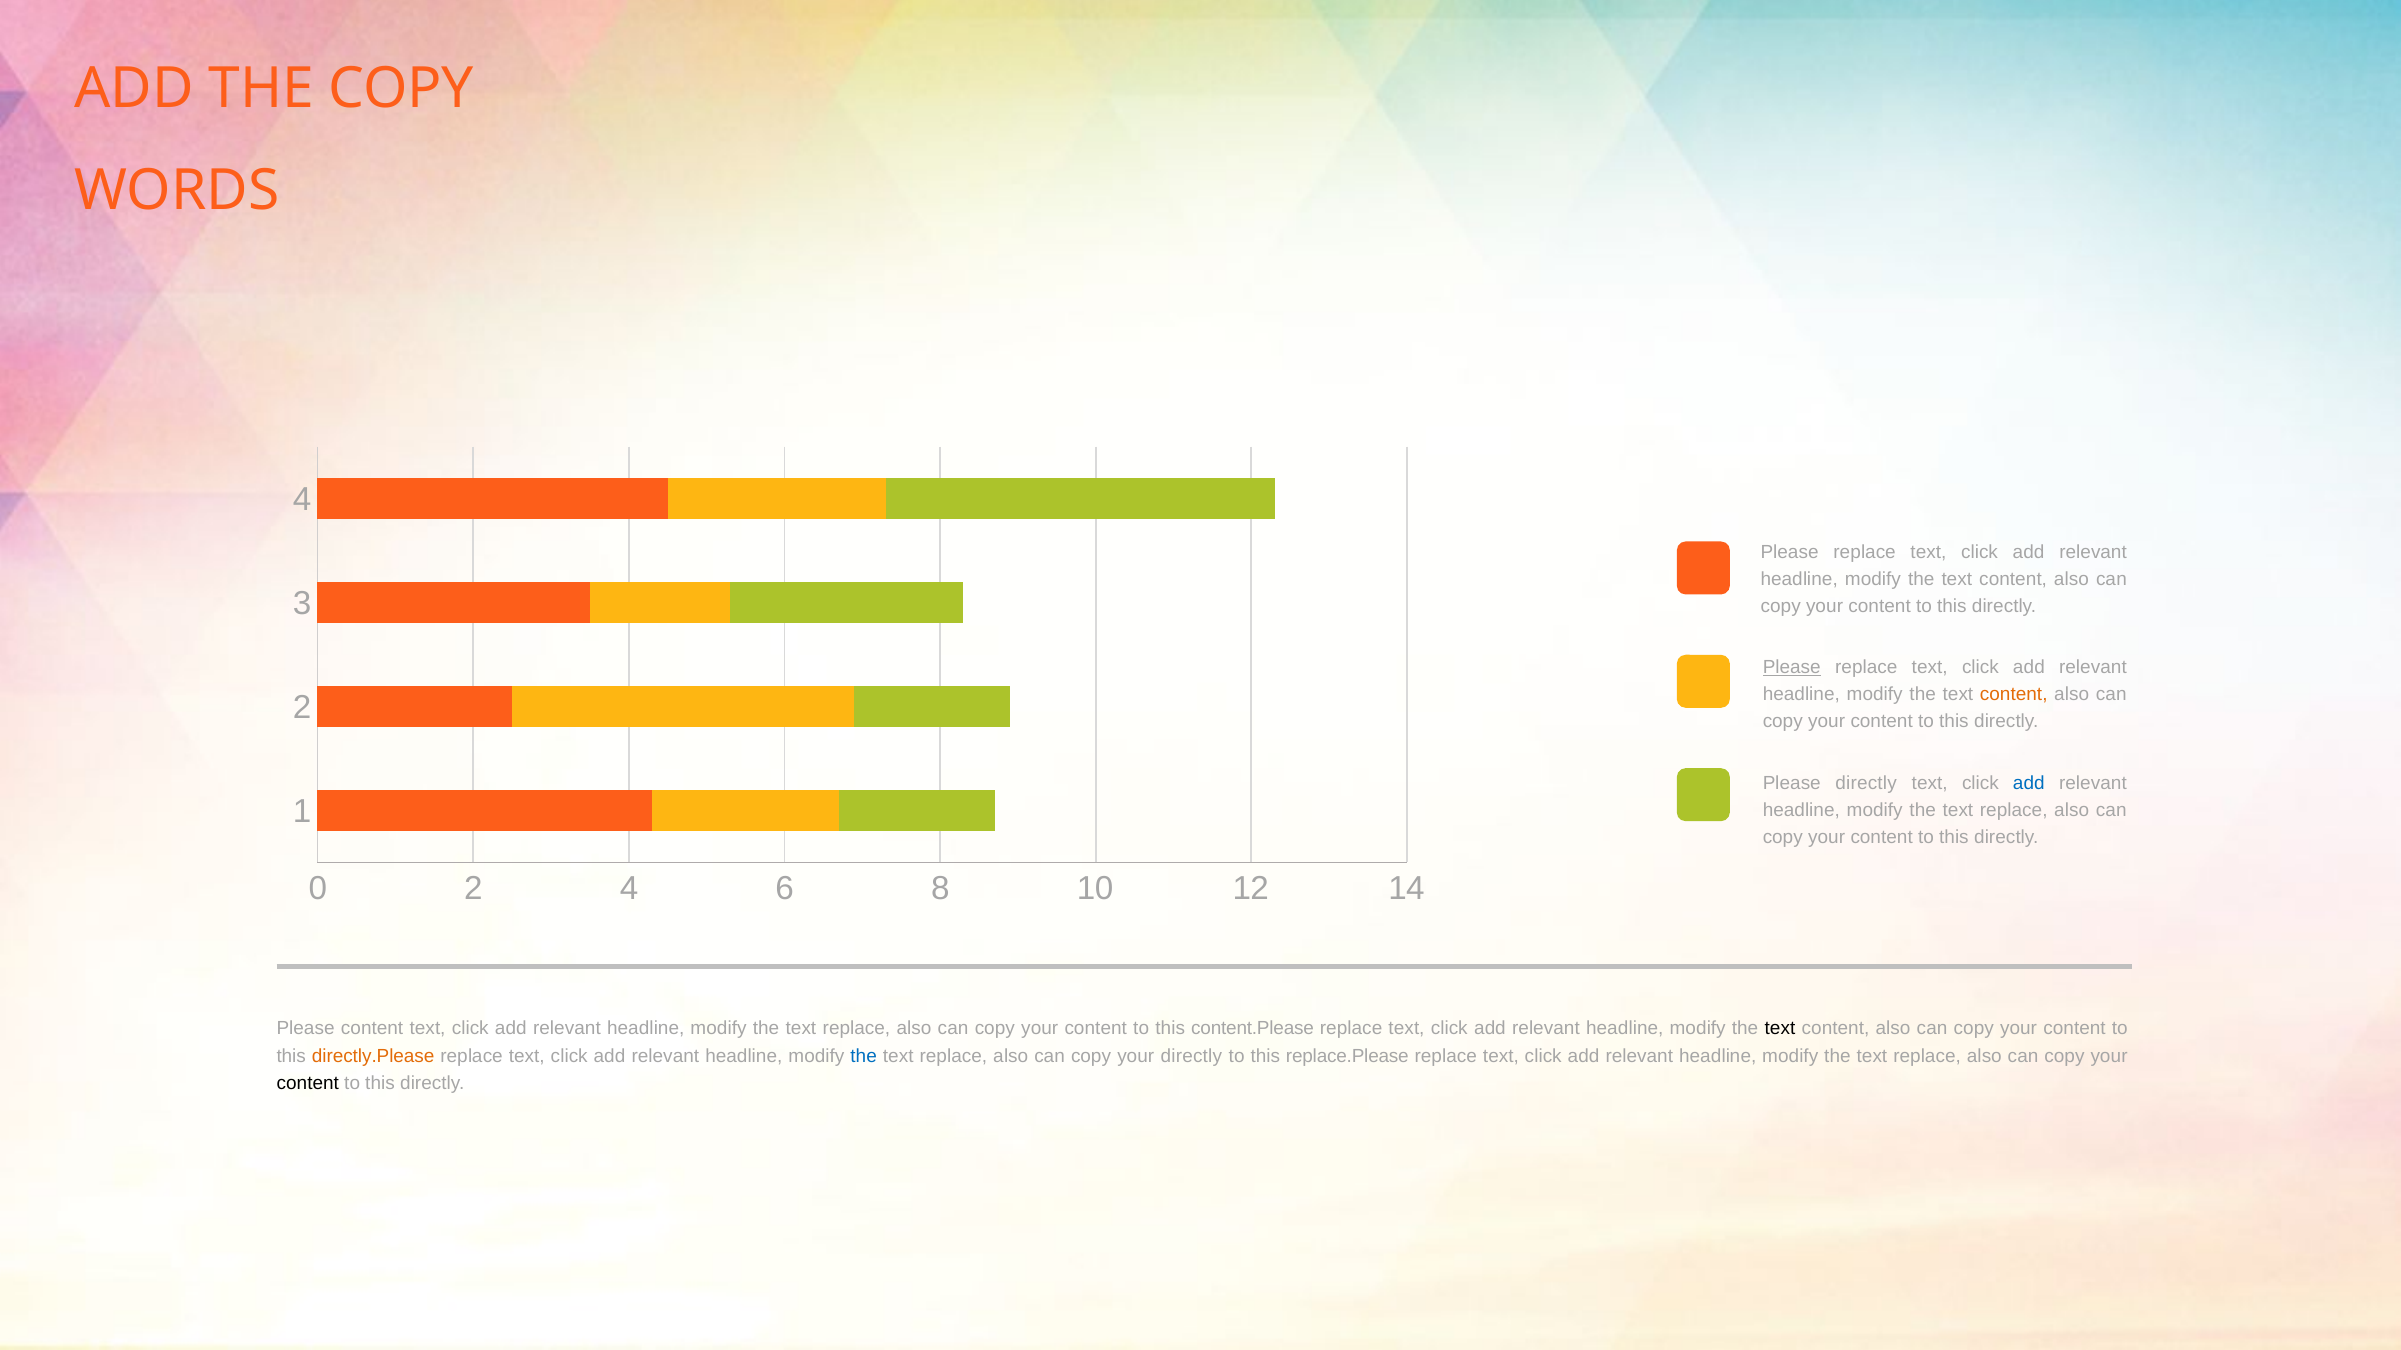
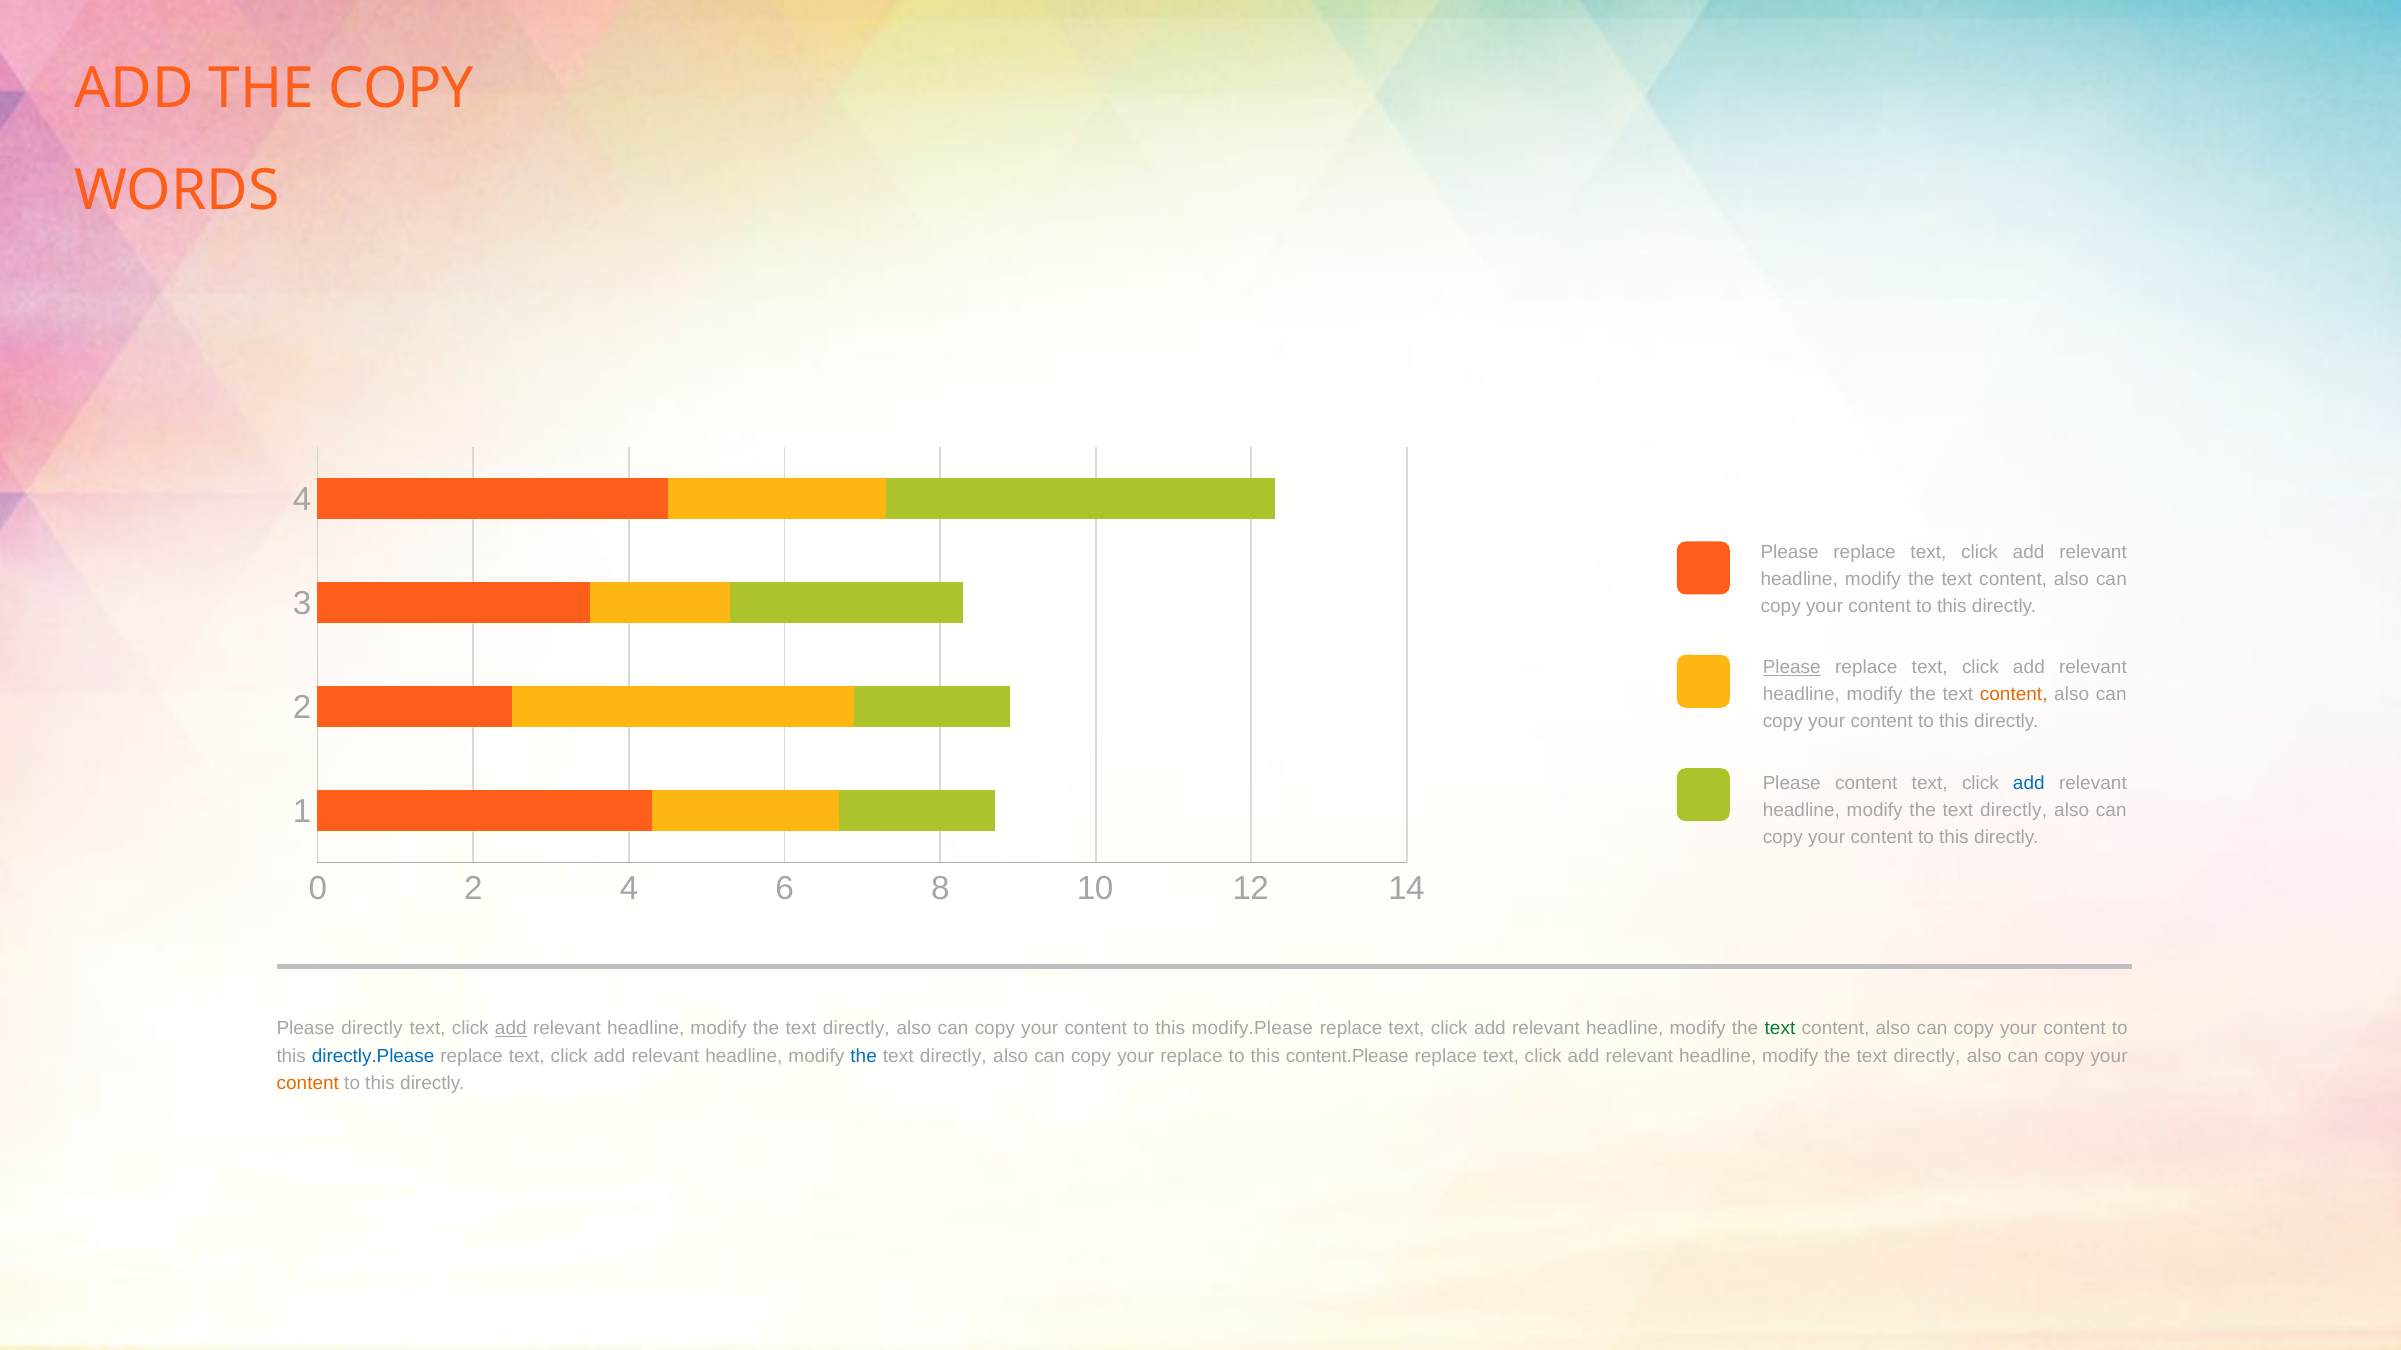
Please directly: directly -> content
replace at (2014, 810): replace -> directly
Please content: content -> directly
add at (511, 1029) underline: none -> present
replace at (856, 1029): replace -> directly
content.Please: content.Please -> modify.Please
text at (1780, 1029) colour: black -> green
directly.Please colour: orange -> blue
replace at (953, 1056): replace -> directly
your directly: directly -> replace
replace.Please: replace.Please -> content.Please
replace at (1927, 1056): replace -> directly
content at (308, 1083) colour: black -> orange
